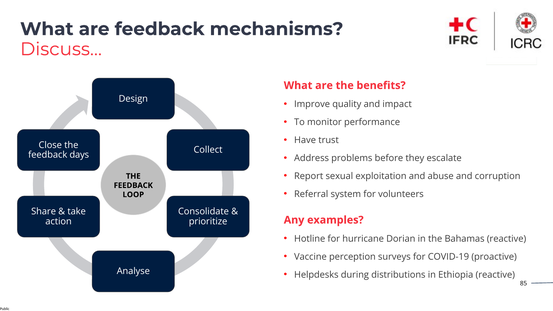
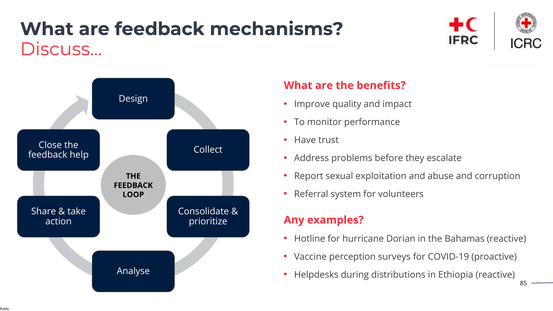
days: days -> help
